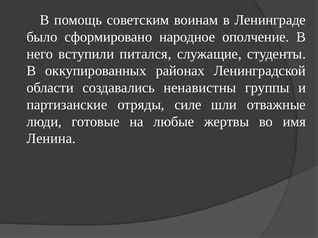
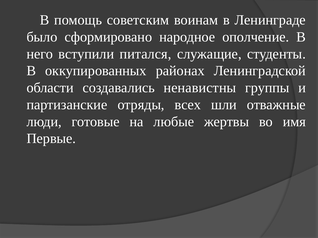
силе: силе -> всех
Ленина: Ленина -> Первые
